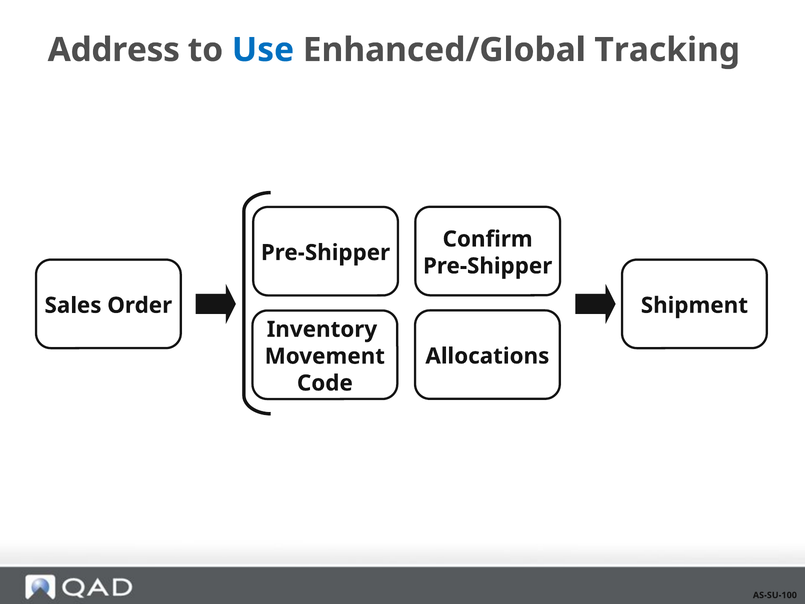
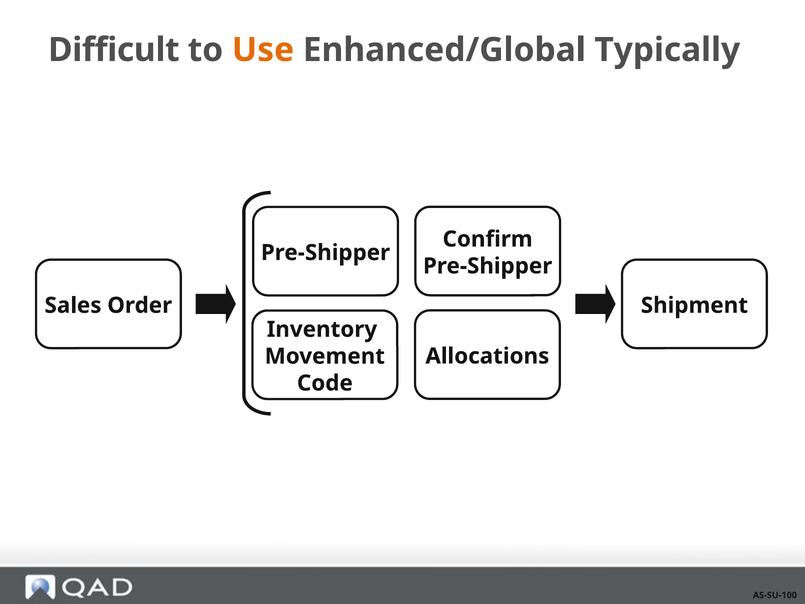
Address: Address -> Difficult
Use colour: blue -> orange
Tracking: Tracking -> Typically
